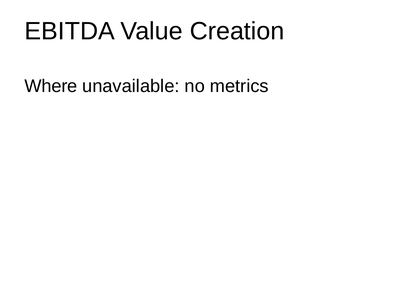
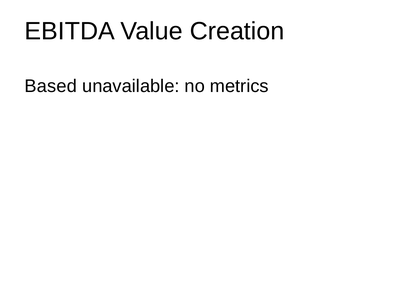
Where: Where -> Based
